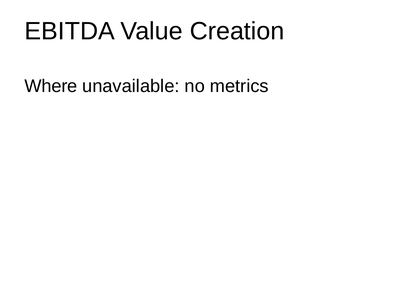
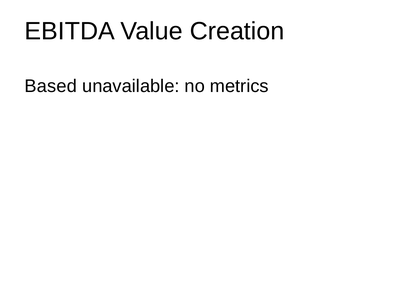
Where: Where -> Based
